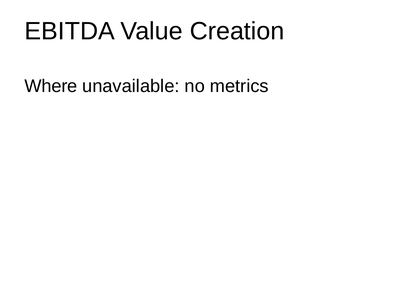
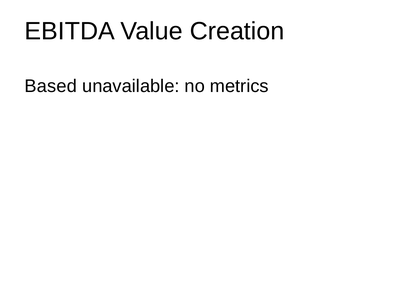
Where: Where -> Based
